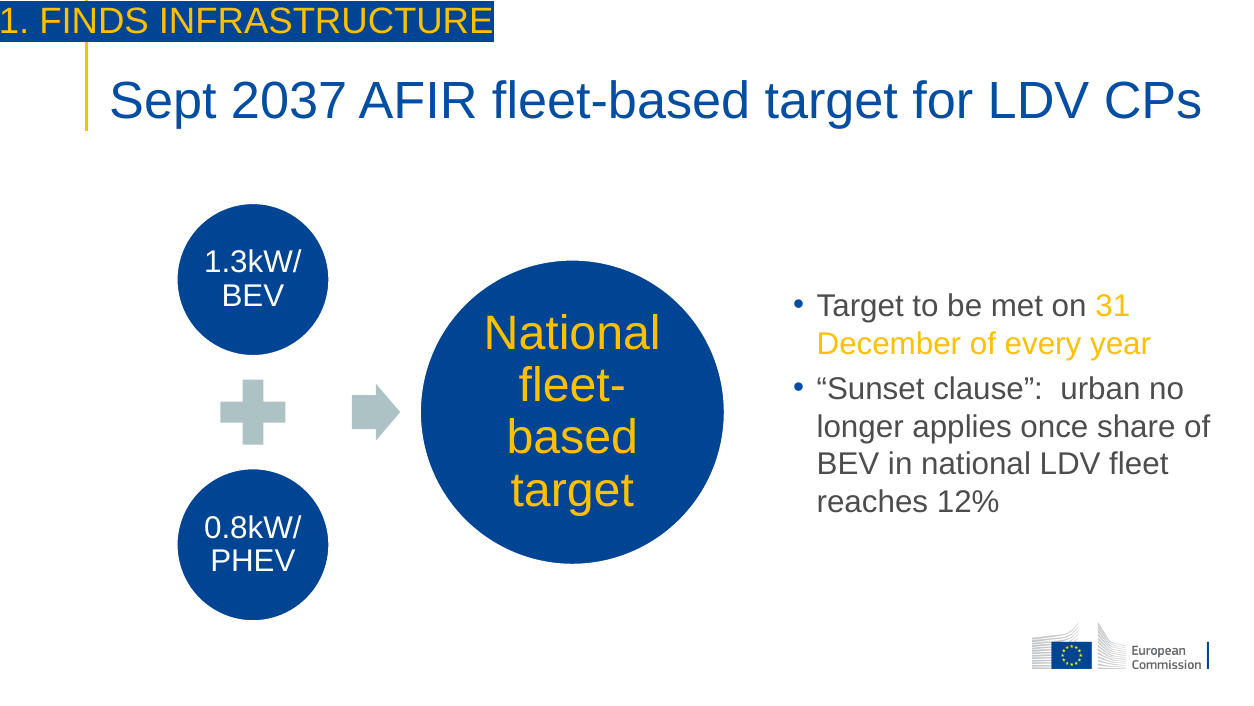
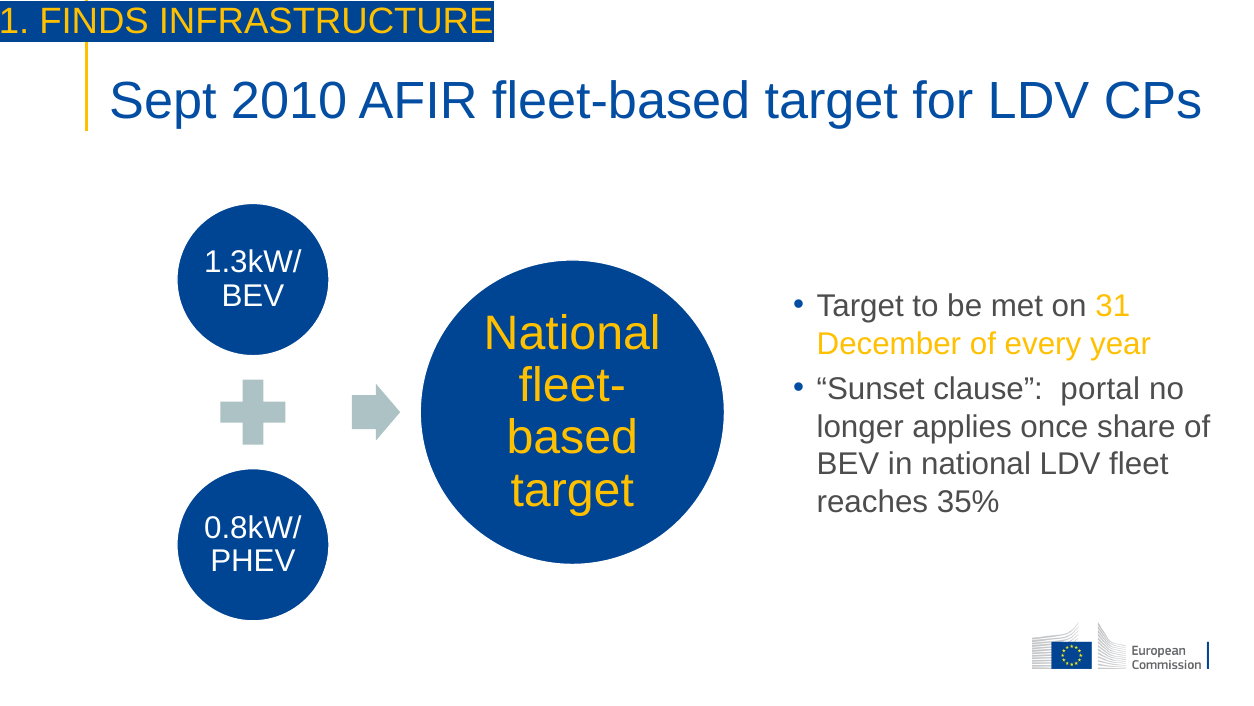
2037: 2037 -> 2010
urban: urban -> portal
12%: 12% -> 35%
